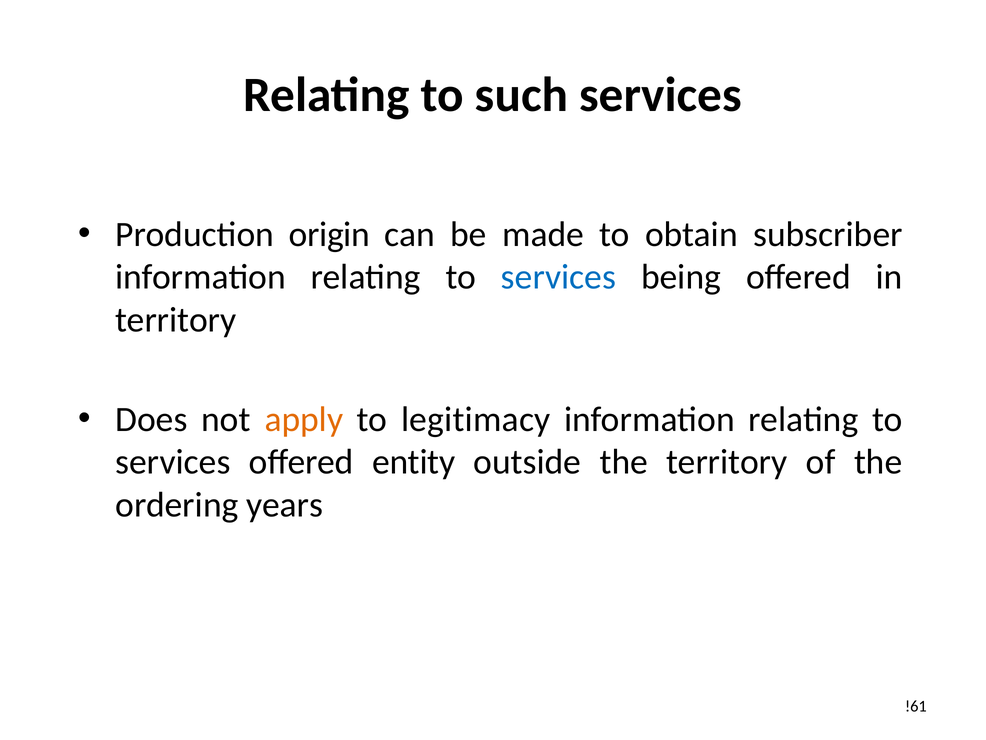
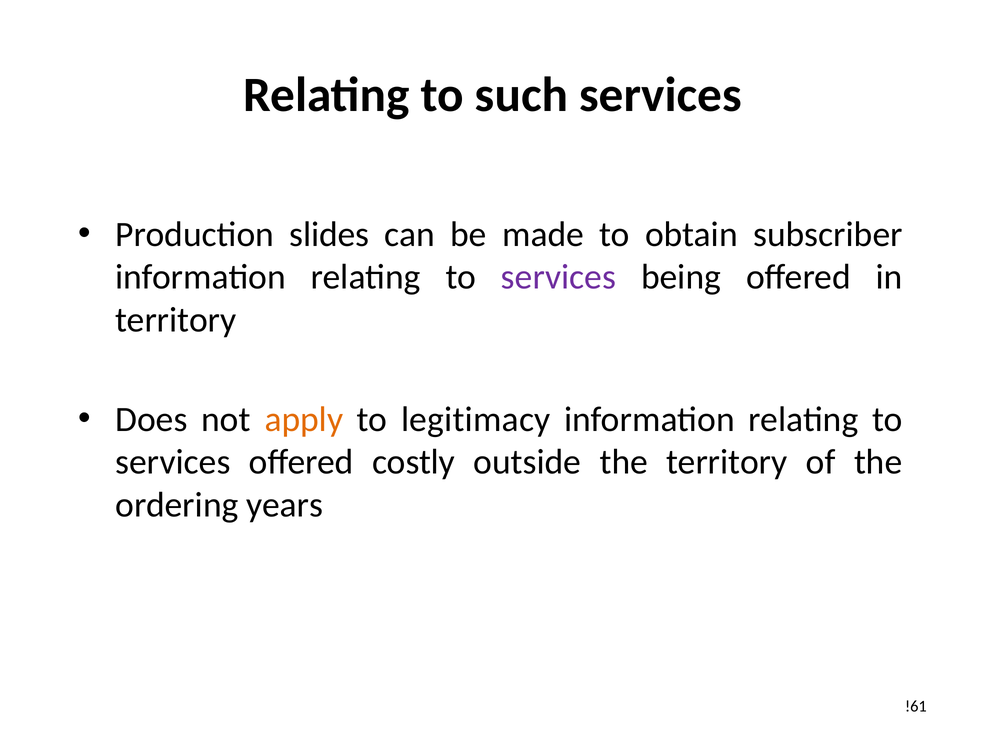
origin: origin -> slides
services at (559, 277) colour: blue -> purple
entity: entity -> costly
